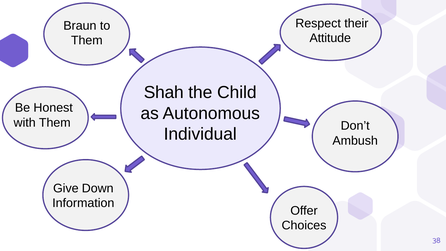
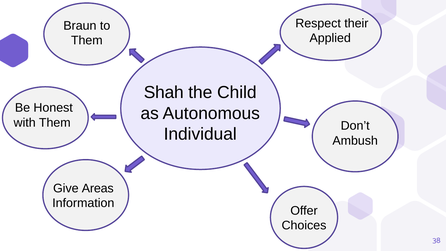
Attitude: Attitude -> Applied
Down: Down -> Areas
